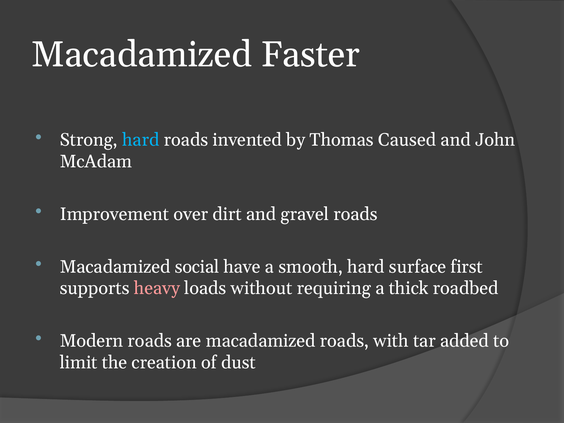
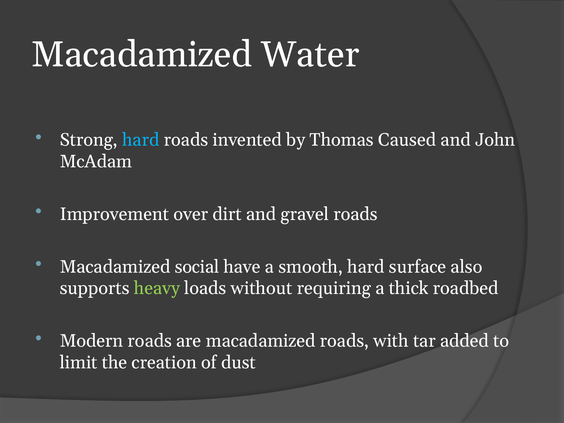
Faster: Faster -> Water
first: first -> also
heavy colour: pink -> light green
